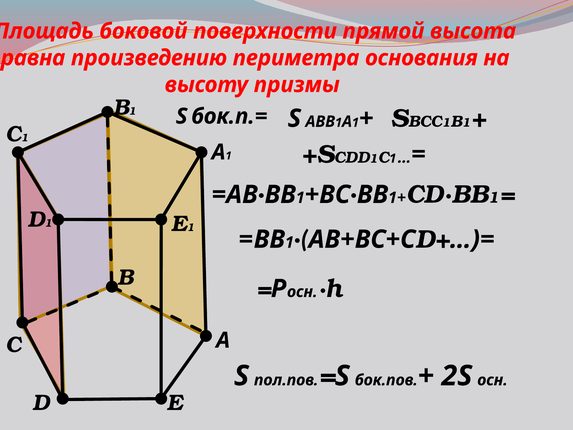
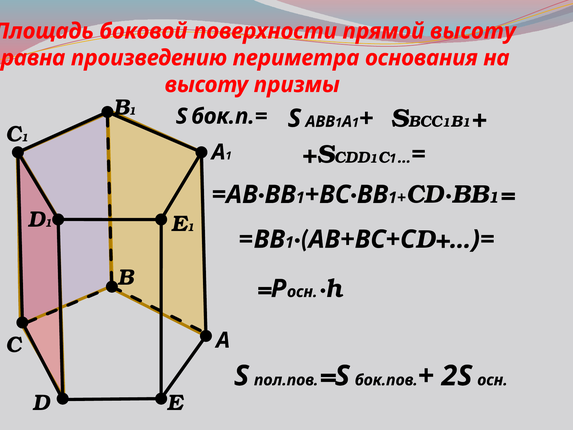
прямой высота: высота -> высоту
